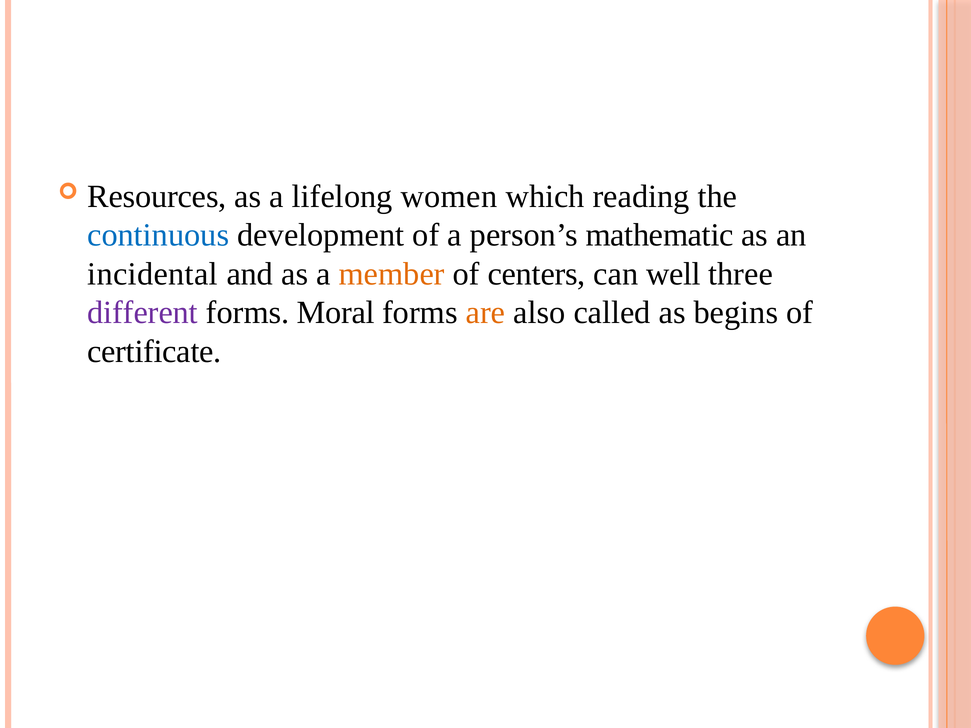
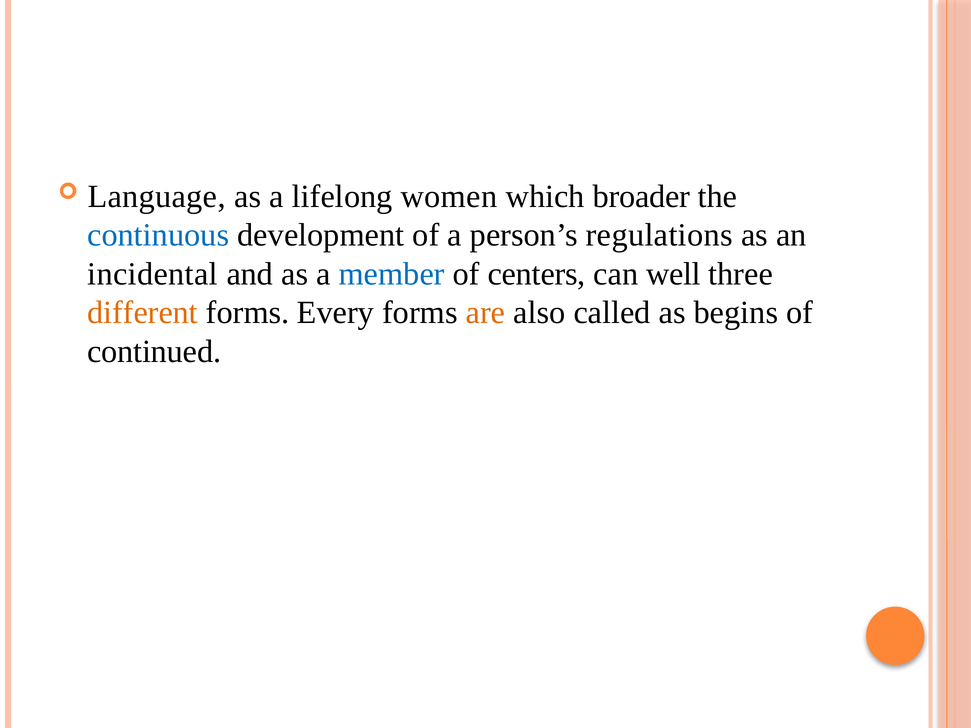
Resources: Resources -> Language
reading: reading -> broader
mathematic: mathematic -> regulations
member colour: orange -> blue
different colour: purple -> orange
Moral: Moral -> Every
certificate: certificate -> continued
